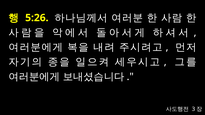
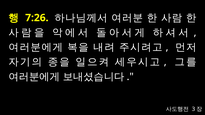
5:26: 5:26 -> 7:26
